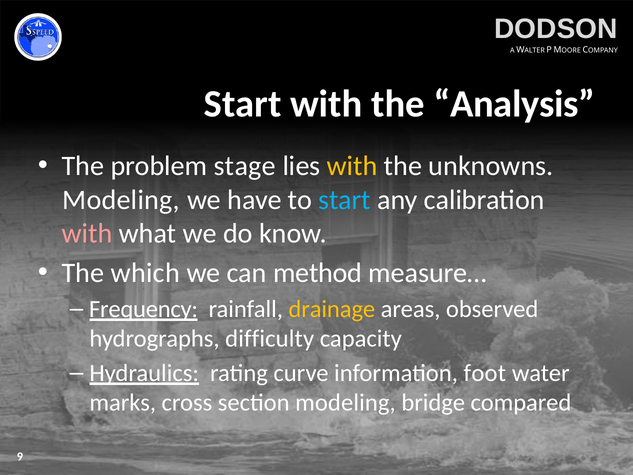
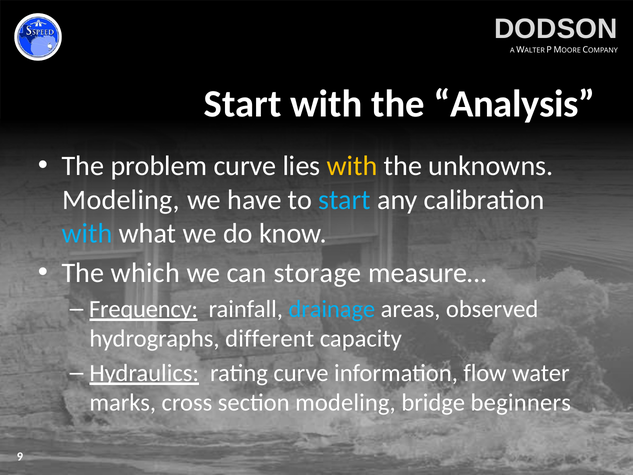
problem stage: stage -> curve
with at (87, 233) colour: pink -> light blue
method: method -> storage
drainage colour: yellow -> light blue
difficulty: difficulty -> different
foot: foot -> flow
compared: compared -> beginners
